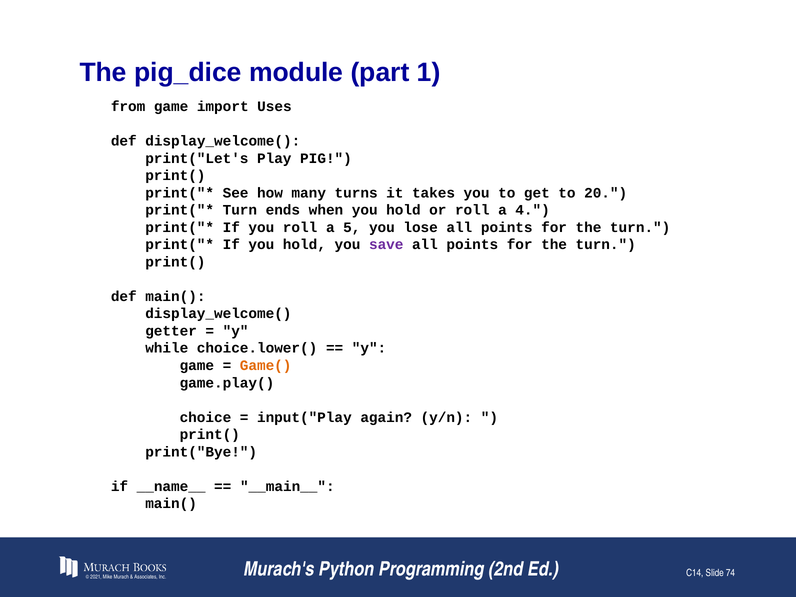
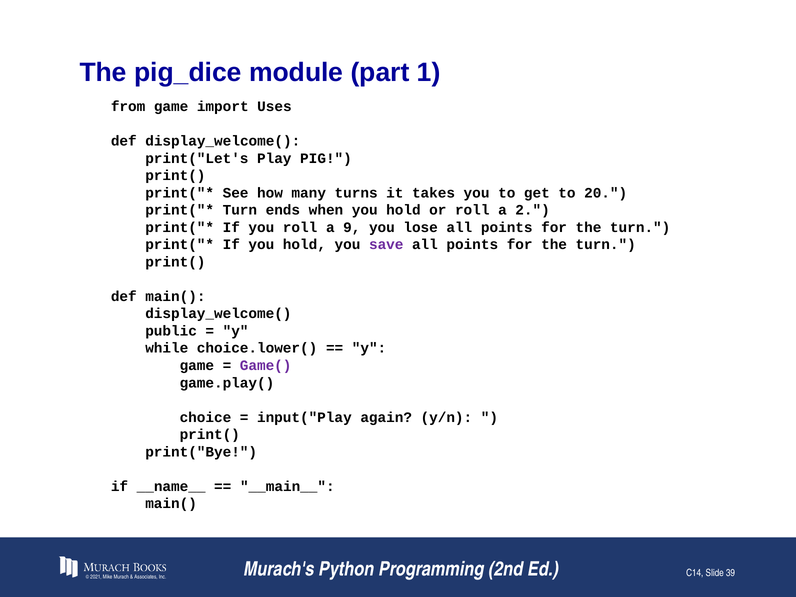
4: 4 -> 2
5: 5 -> 9
getter: getter -> public
Game( colour: orange -> purple
74: 74 -> 39
